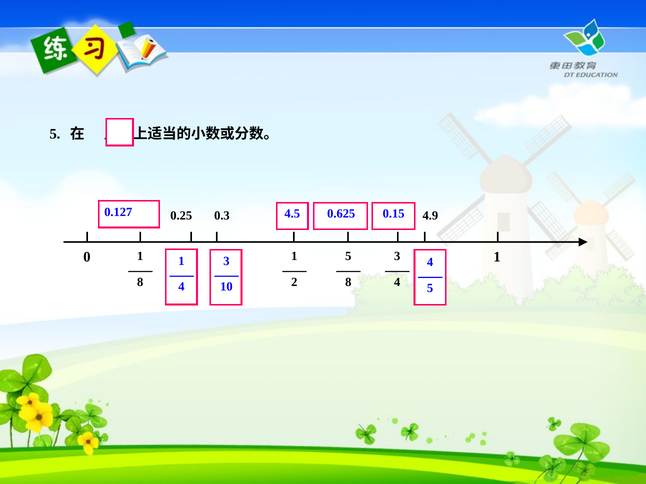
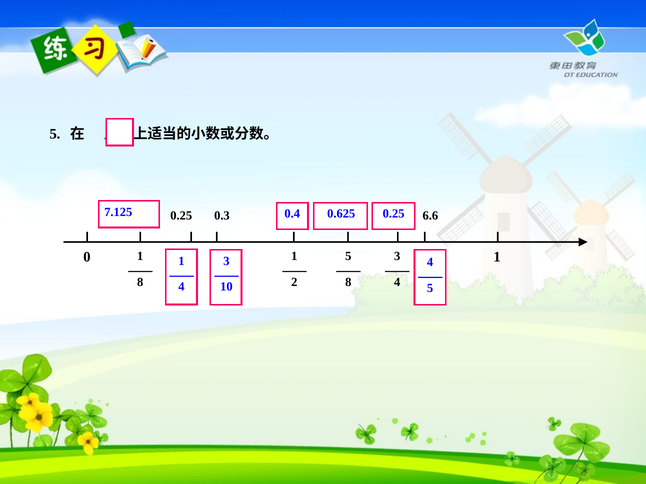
0.127: 0.127 -> 7.125
4.5: 4.5 -> 0.4
0.15 at (394, 214): 0.15 -> 0.25
4.9: 4.9 -> 6.6
